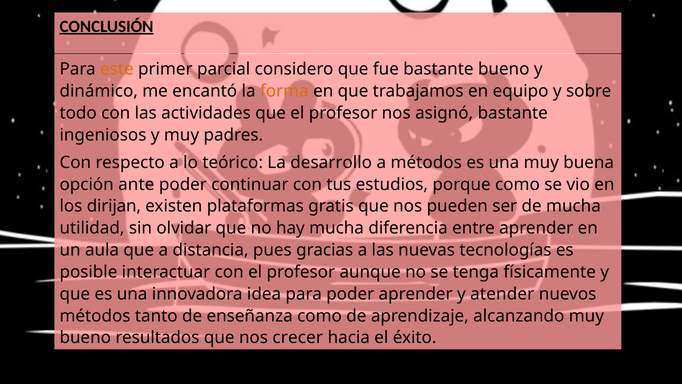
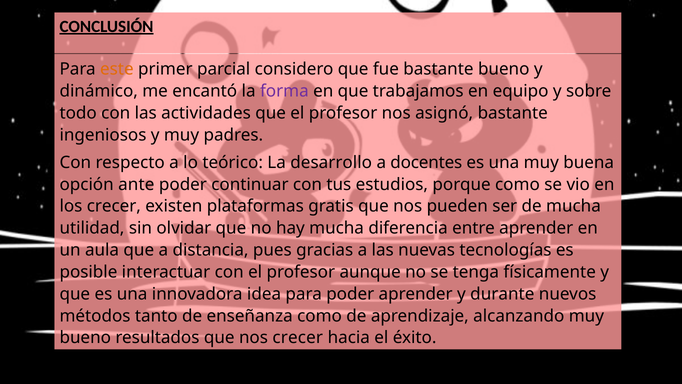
forma colour: orange -> purple
a métodos: métodos -> docentes
los dirijan: dirijan -> crecer
atender: atender -> durante
